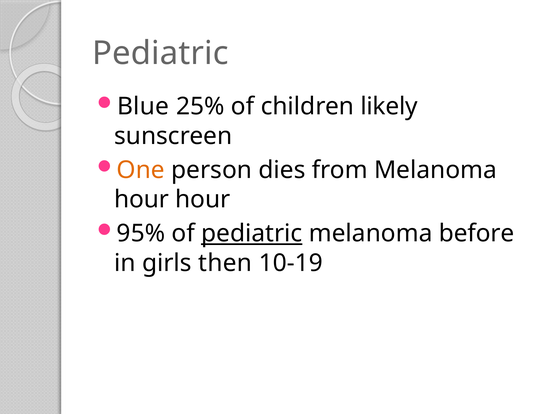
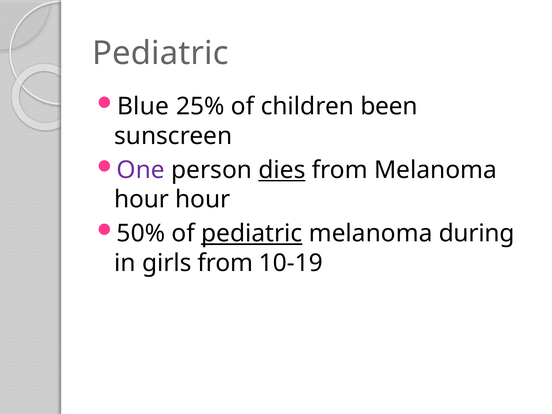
likely: likely -> been
One colour: orange -> purple
dies underline: none -> present
95%: 95% -> 50%
before: before -> during
girls then: then -> from
